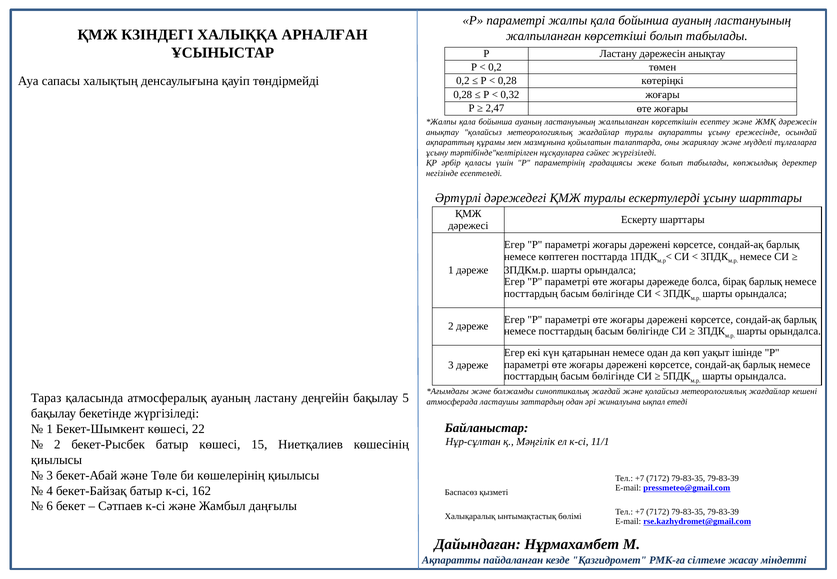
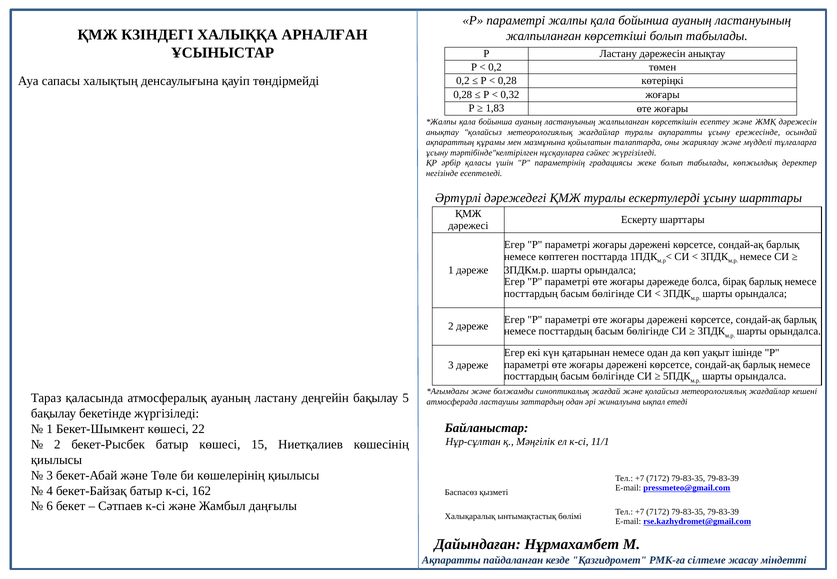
2,47: 2,47 -> 1,83
